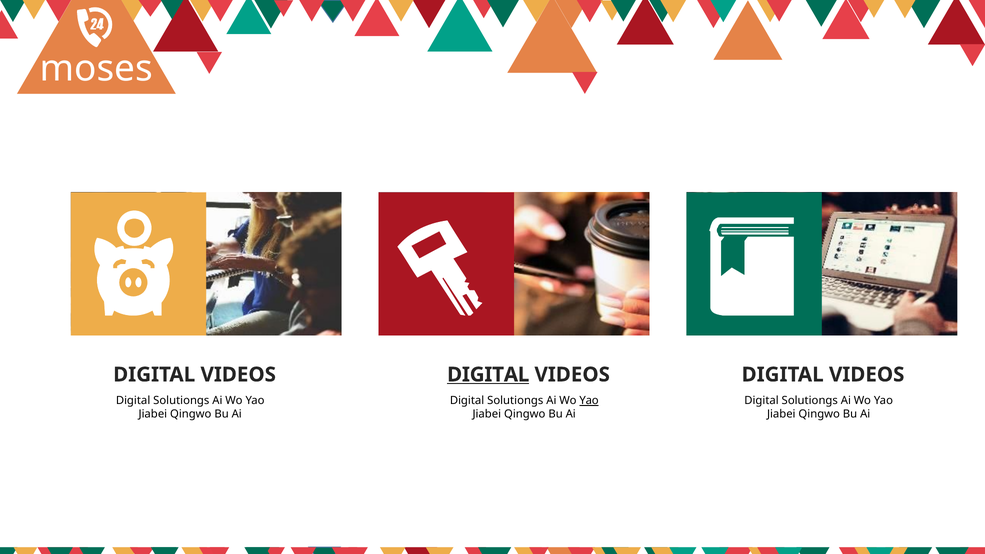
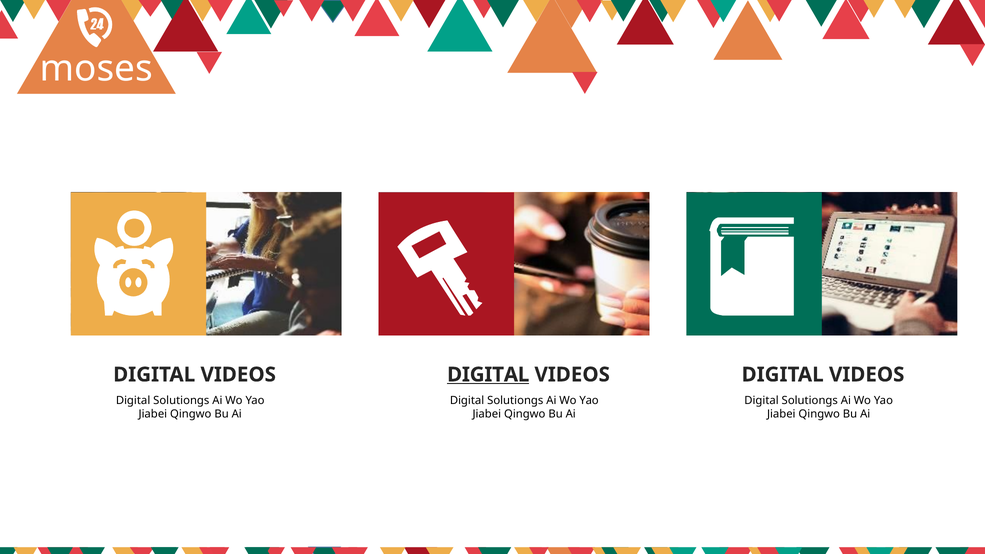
Yao at (589, 401) underline: present -> none
